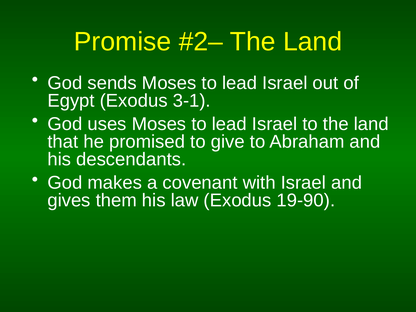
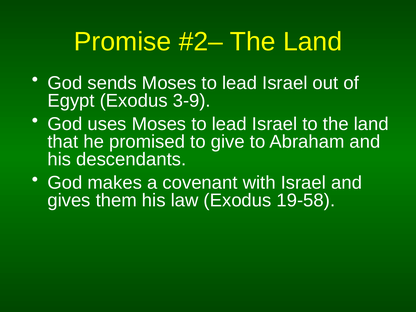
3-1: 3-1 -> 3-9
19-90: 19-90 -> 19-58
